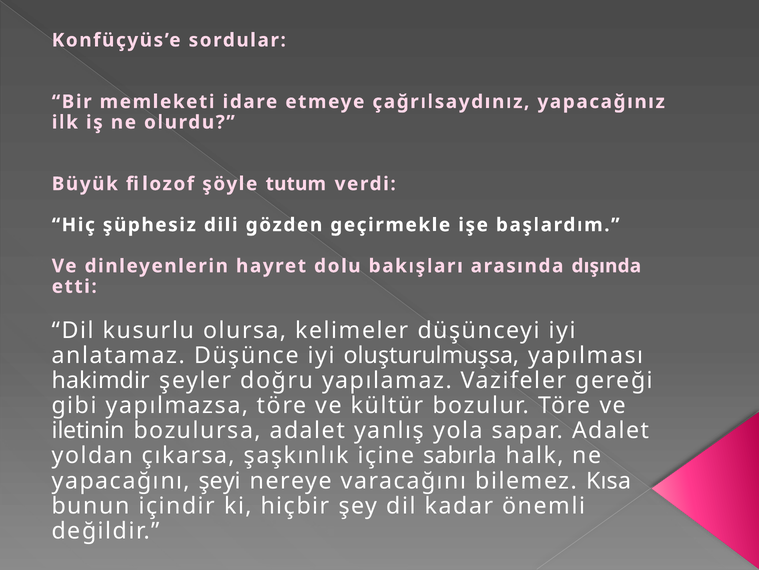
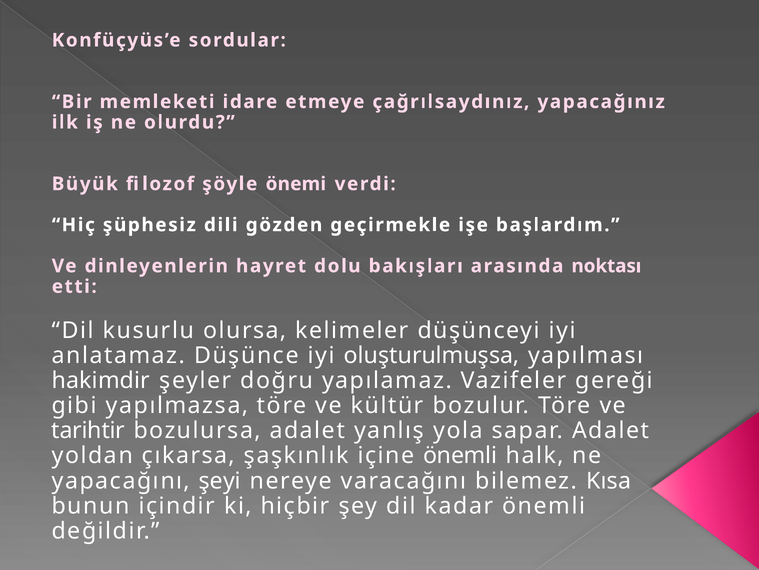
tutum: tutum -> önemi
dışında: dışında -> noktası
iletinin: iletinin -> tarihtir
içine sabırla: sabırla -> önemli
